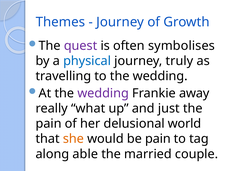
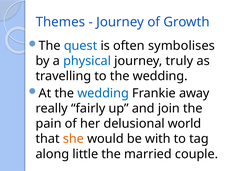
quest colour: purple -> blue
wedding at (103, 93) colour: purple -> blue
what: what -> fairly
just: just -> join
be pain: pain -> with
able: able -> little
